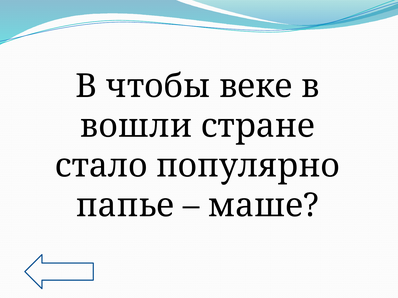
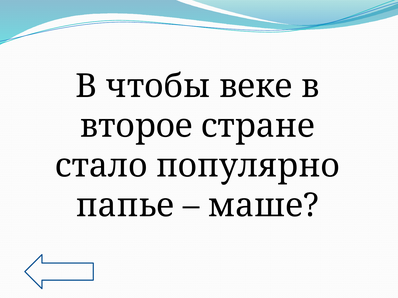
вошли: вошли -> второе
